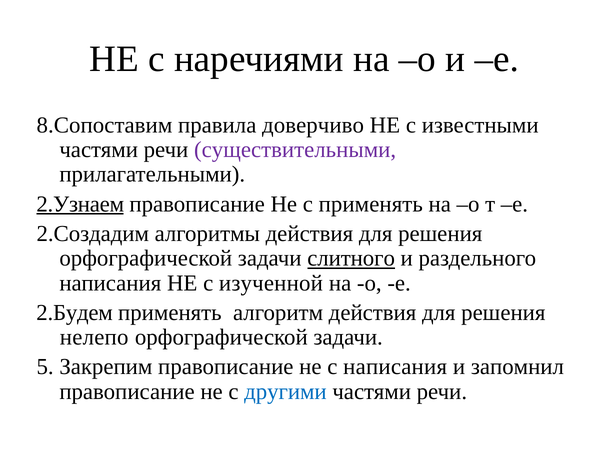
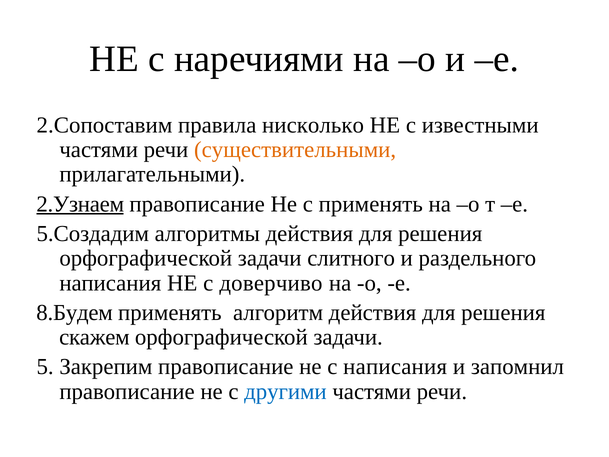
8.Сопоставим: 8.Сопоставим -> 2.Сопоставим
доверчиво: доверчиво -> нисколько
существительными colour: purple -> orange
2.Создадим: 2.Создадим -> 5.Создадим
слитного underline: present -> none
изученной: изученной -> доверчиво
2.Будем: 2.Будем -> 8.Будем
нелепо: нелепо -> скажем
